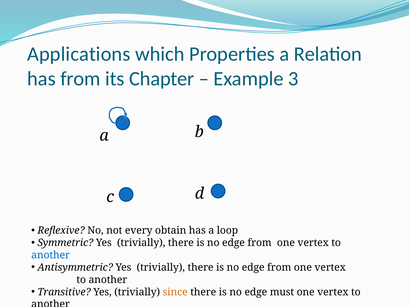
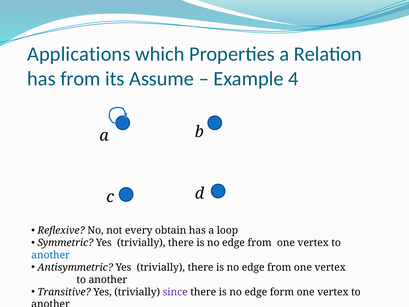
Chapter: Chapter -> Assume
3: 3 -> 4
since colour: orange -> purple
must: must -> form
